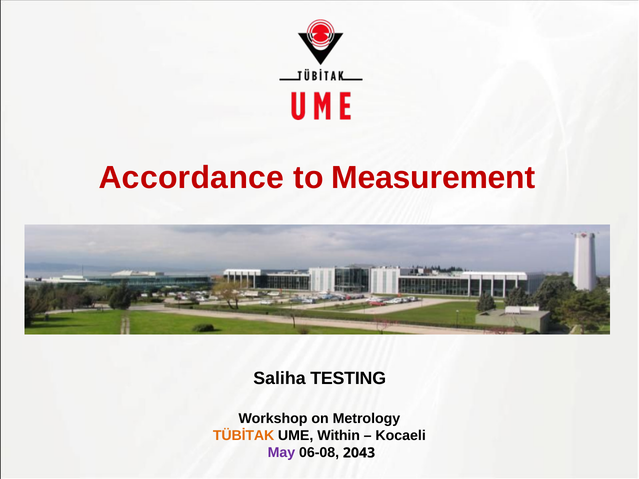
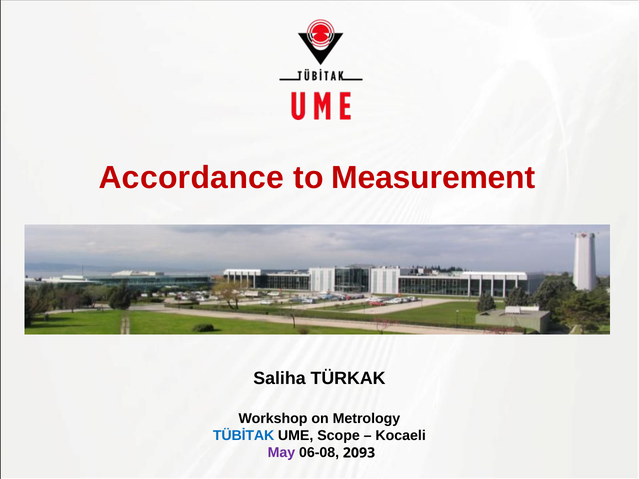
TESTING: TESTING -> TÜRKAK
TÜBİTAK at (244, 436) colour: orange -> blue
Within: Within -> Scope
2043: 2043 -> 2093
